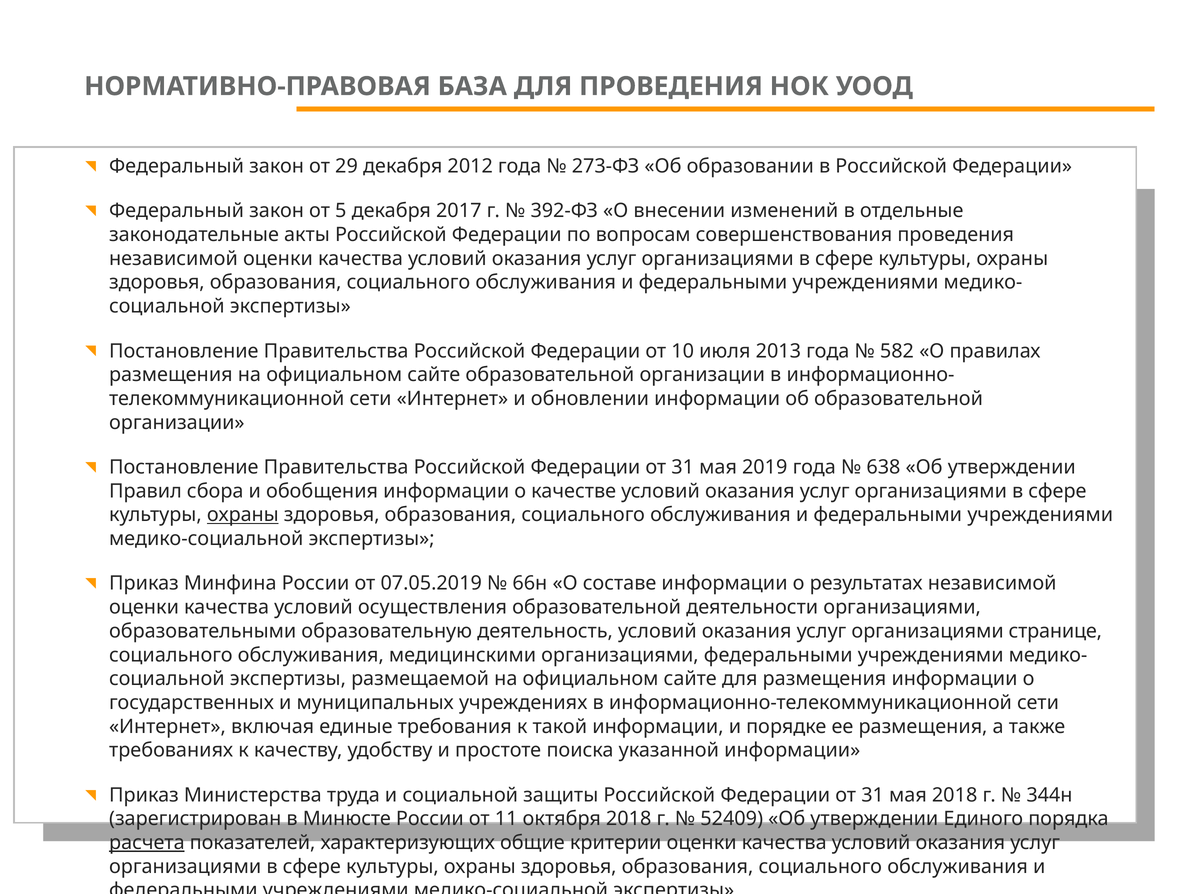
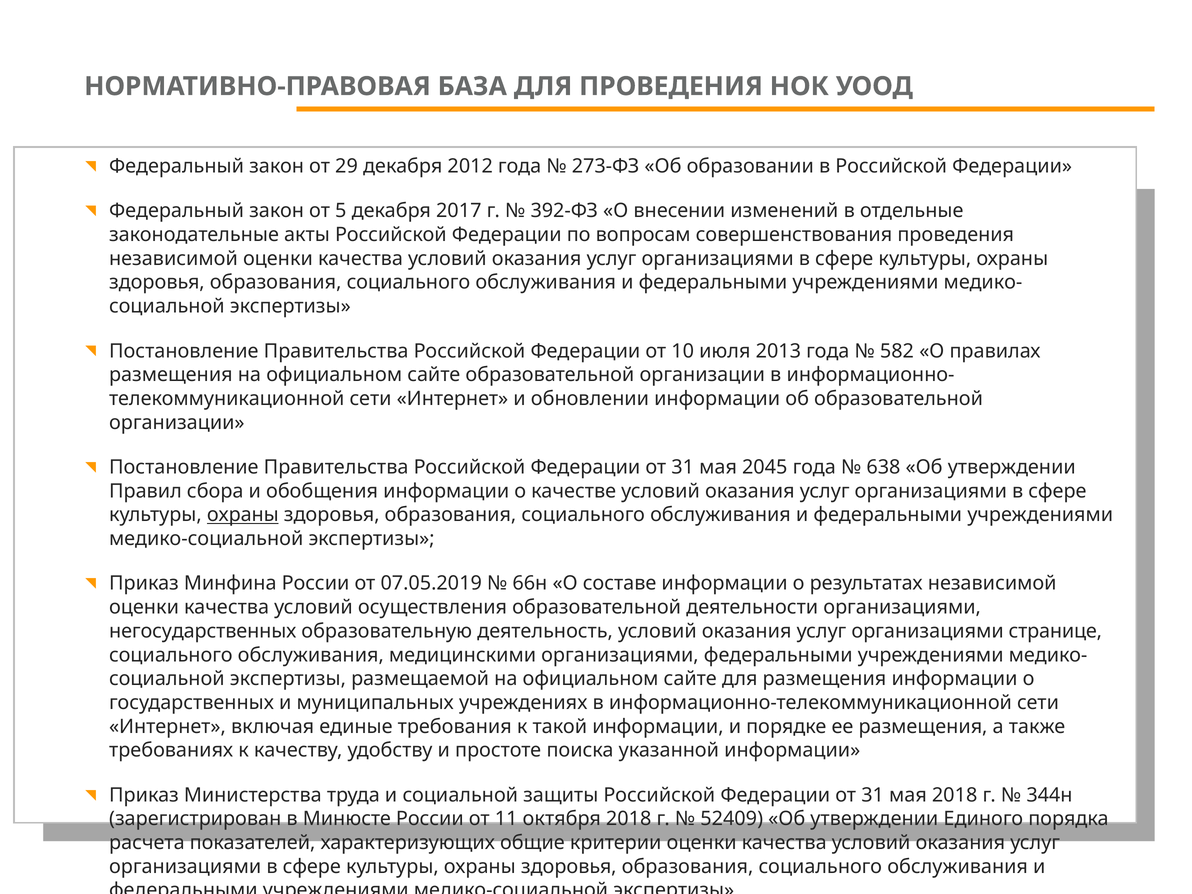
2019: 2019 -> 2045
образовательными: образовательными -> негосударственных
расчета underline: present -> none
